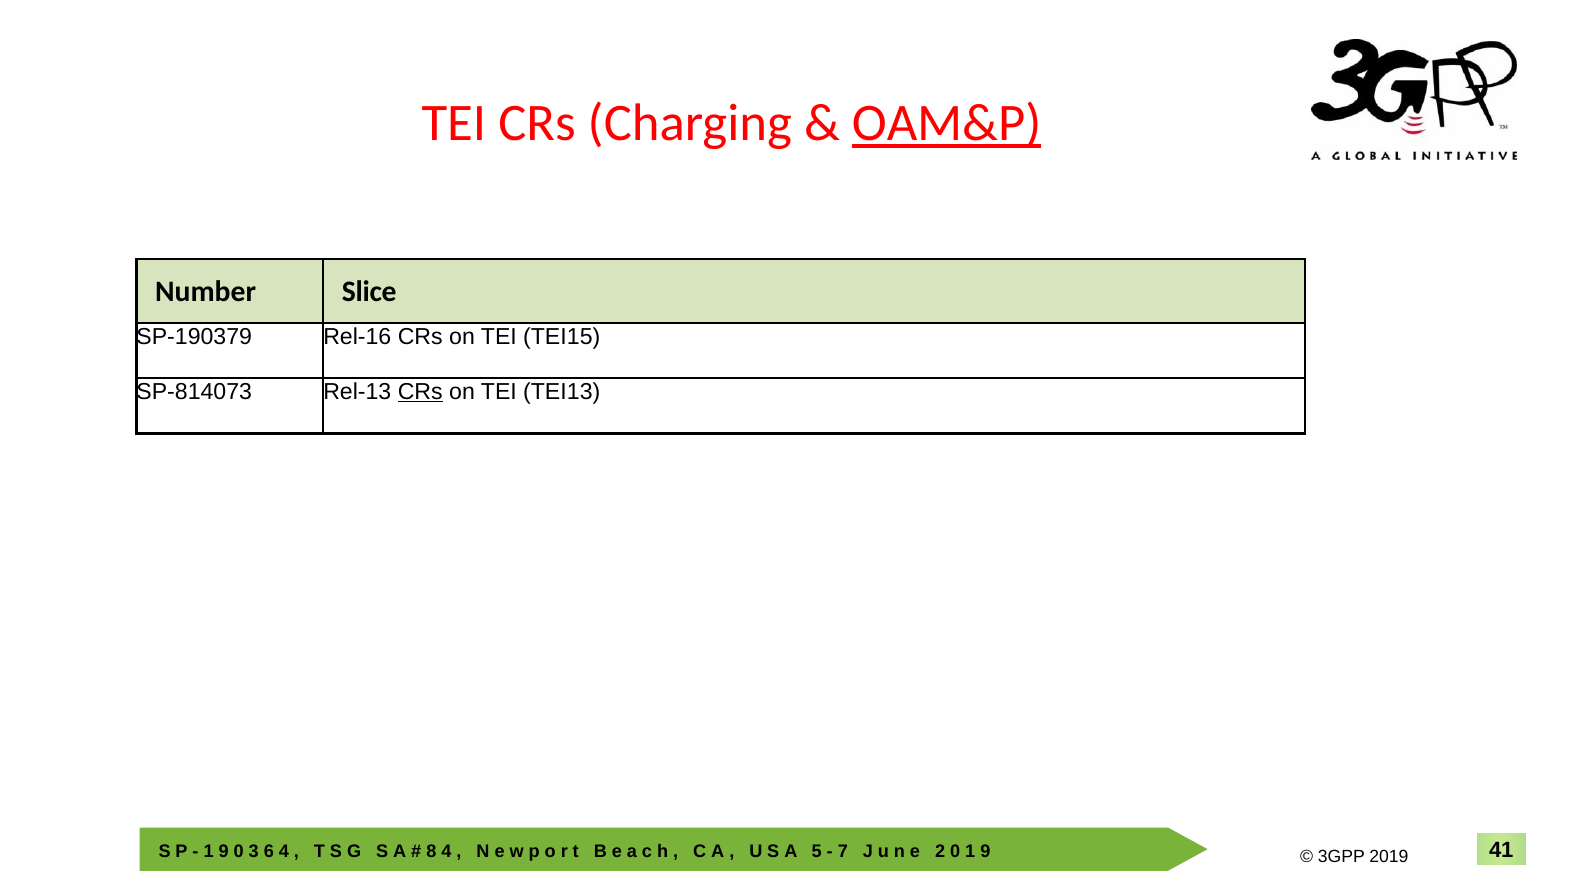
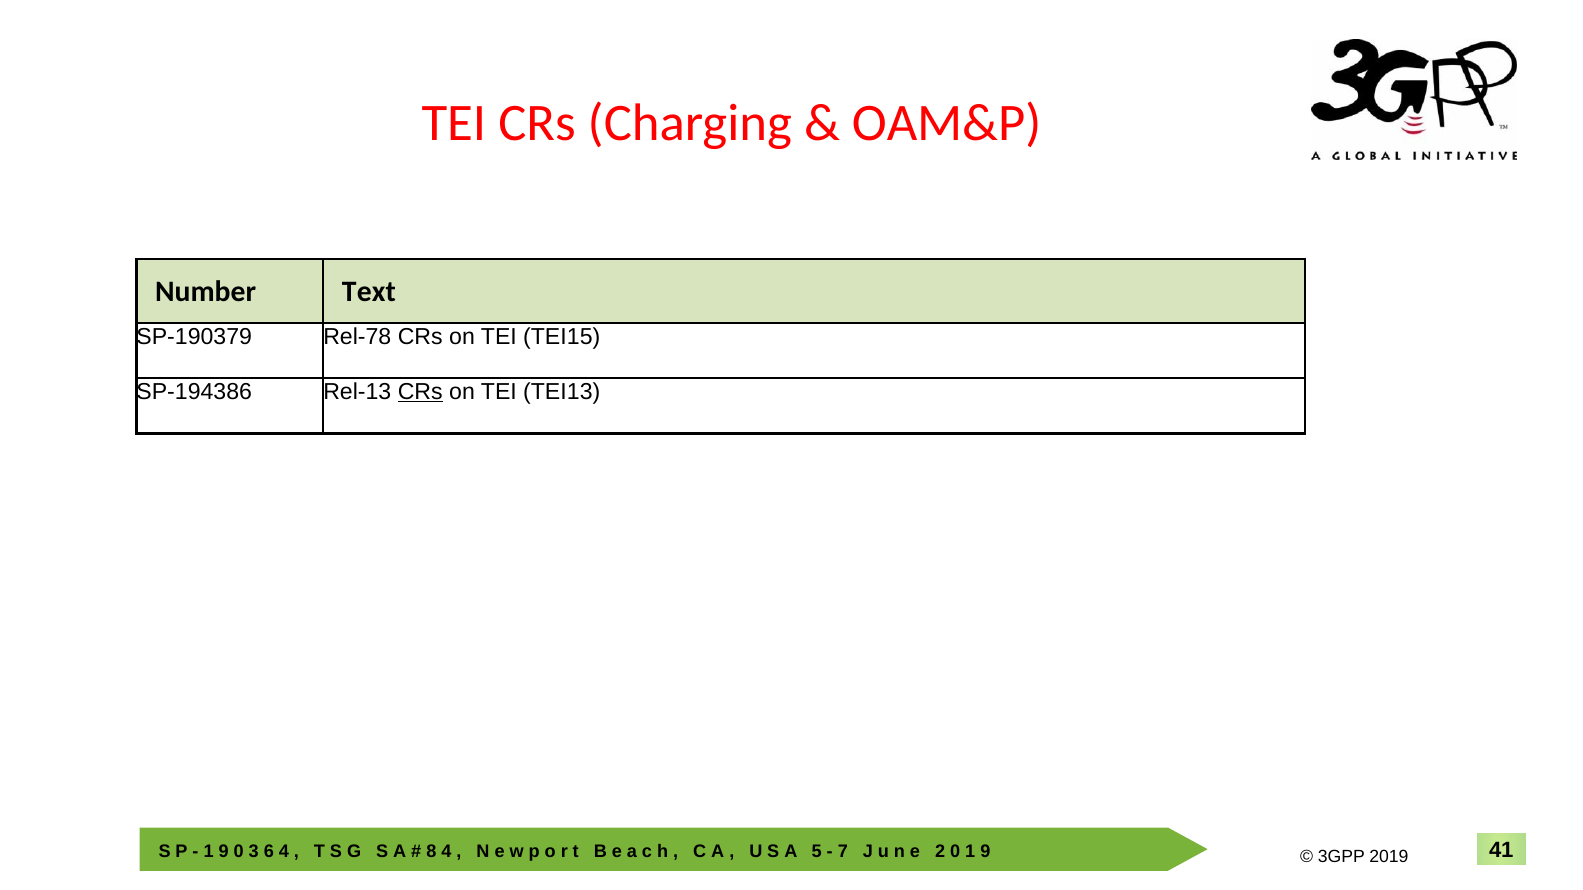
OAM&P underline: present -> none
Slice: Slice -> Text
Rel-16: Rel-16 -> Rel-78
SP-814073: SP-814073 -> SP-194386
